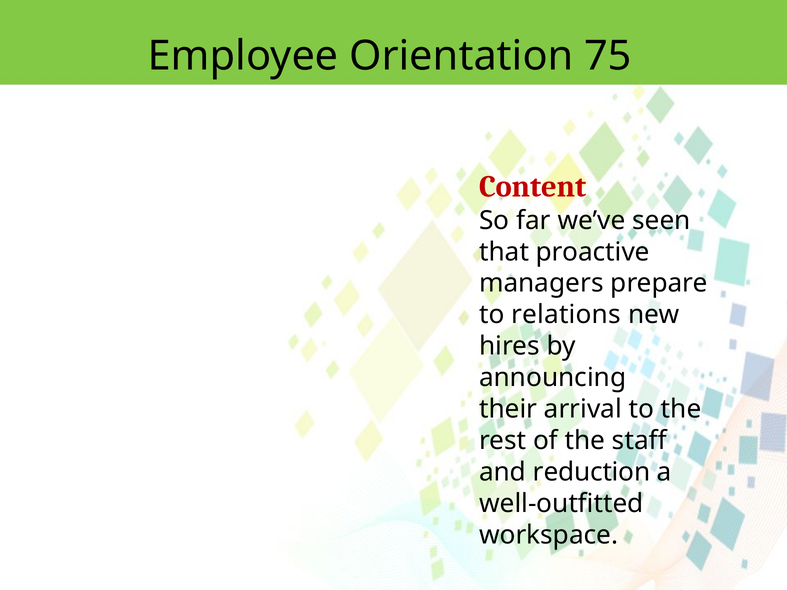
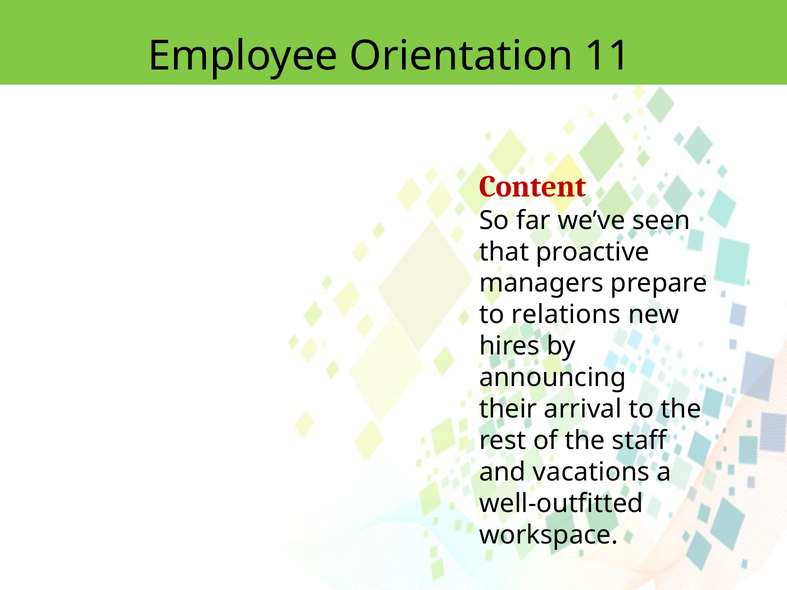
75: 75 -> 11
reduction: reduction -> vacations
